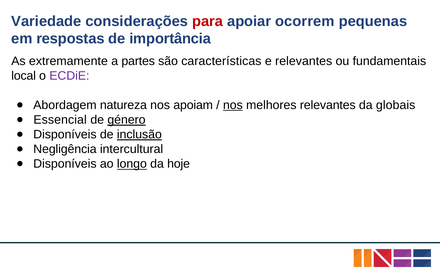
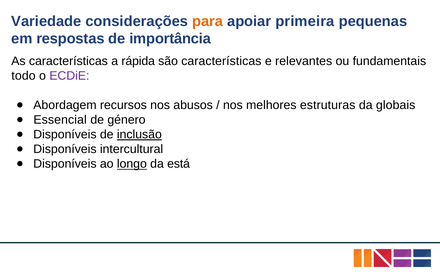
para colour: red -> orange
ocorrem: ocorrem -> primeira
As extremamente: extremamente -> características
partes: partes -> rápida
local: local -> todo
natureza: natureza -> recursos
apoiam: apoiam -> abusos
nos at (233, 105) underline: present -> none
melhores relevantes: relevantes -> estruturas
género underline: present -> none
Negligência at (65, 149): Negligência -> Disponíveis
hoje: hoje -> está
